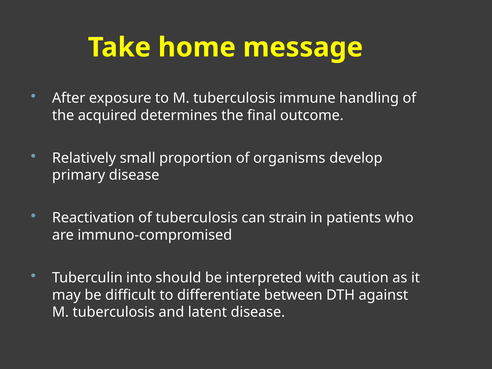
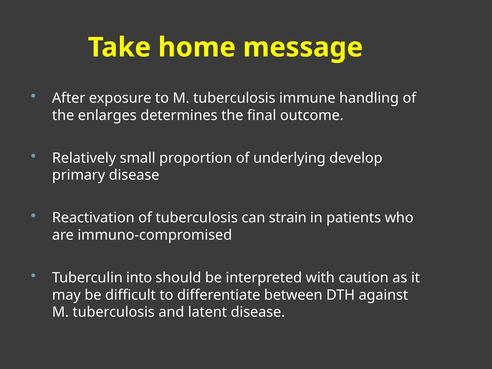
acquired: acquired -> enlarges
organisms: organisms -> underlying
